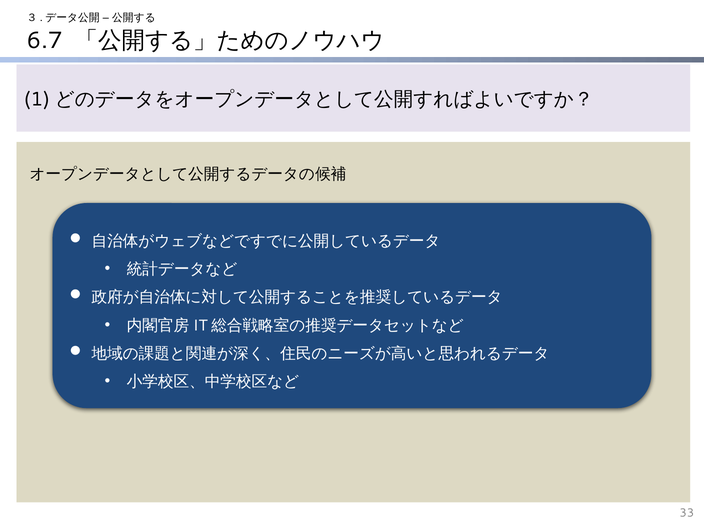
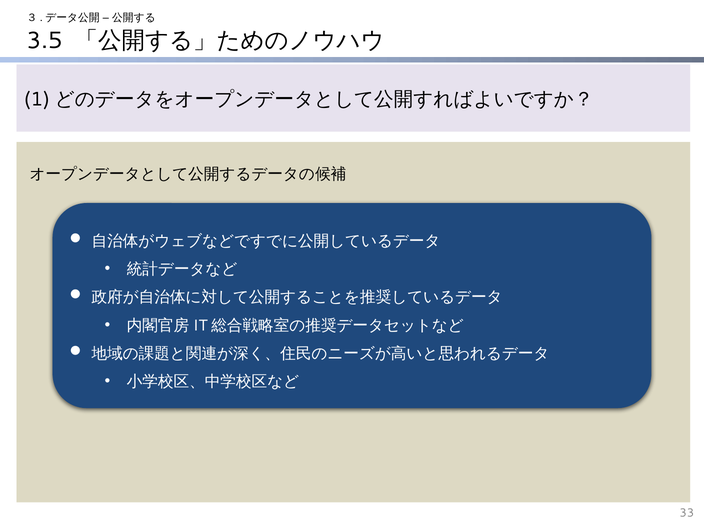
6.7: 6.7 -> 3.5
